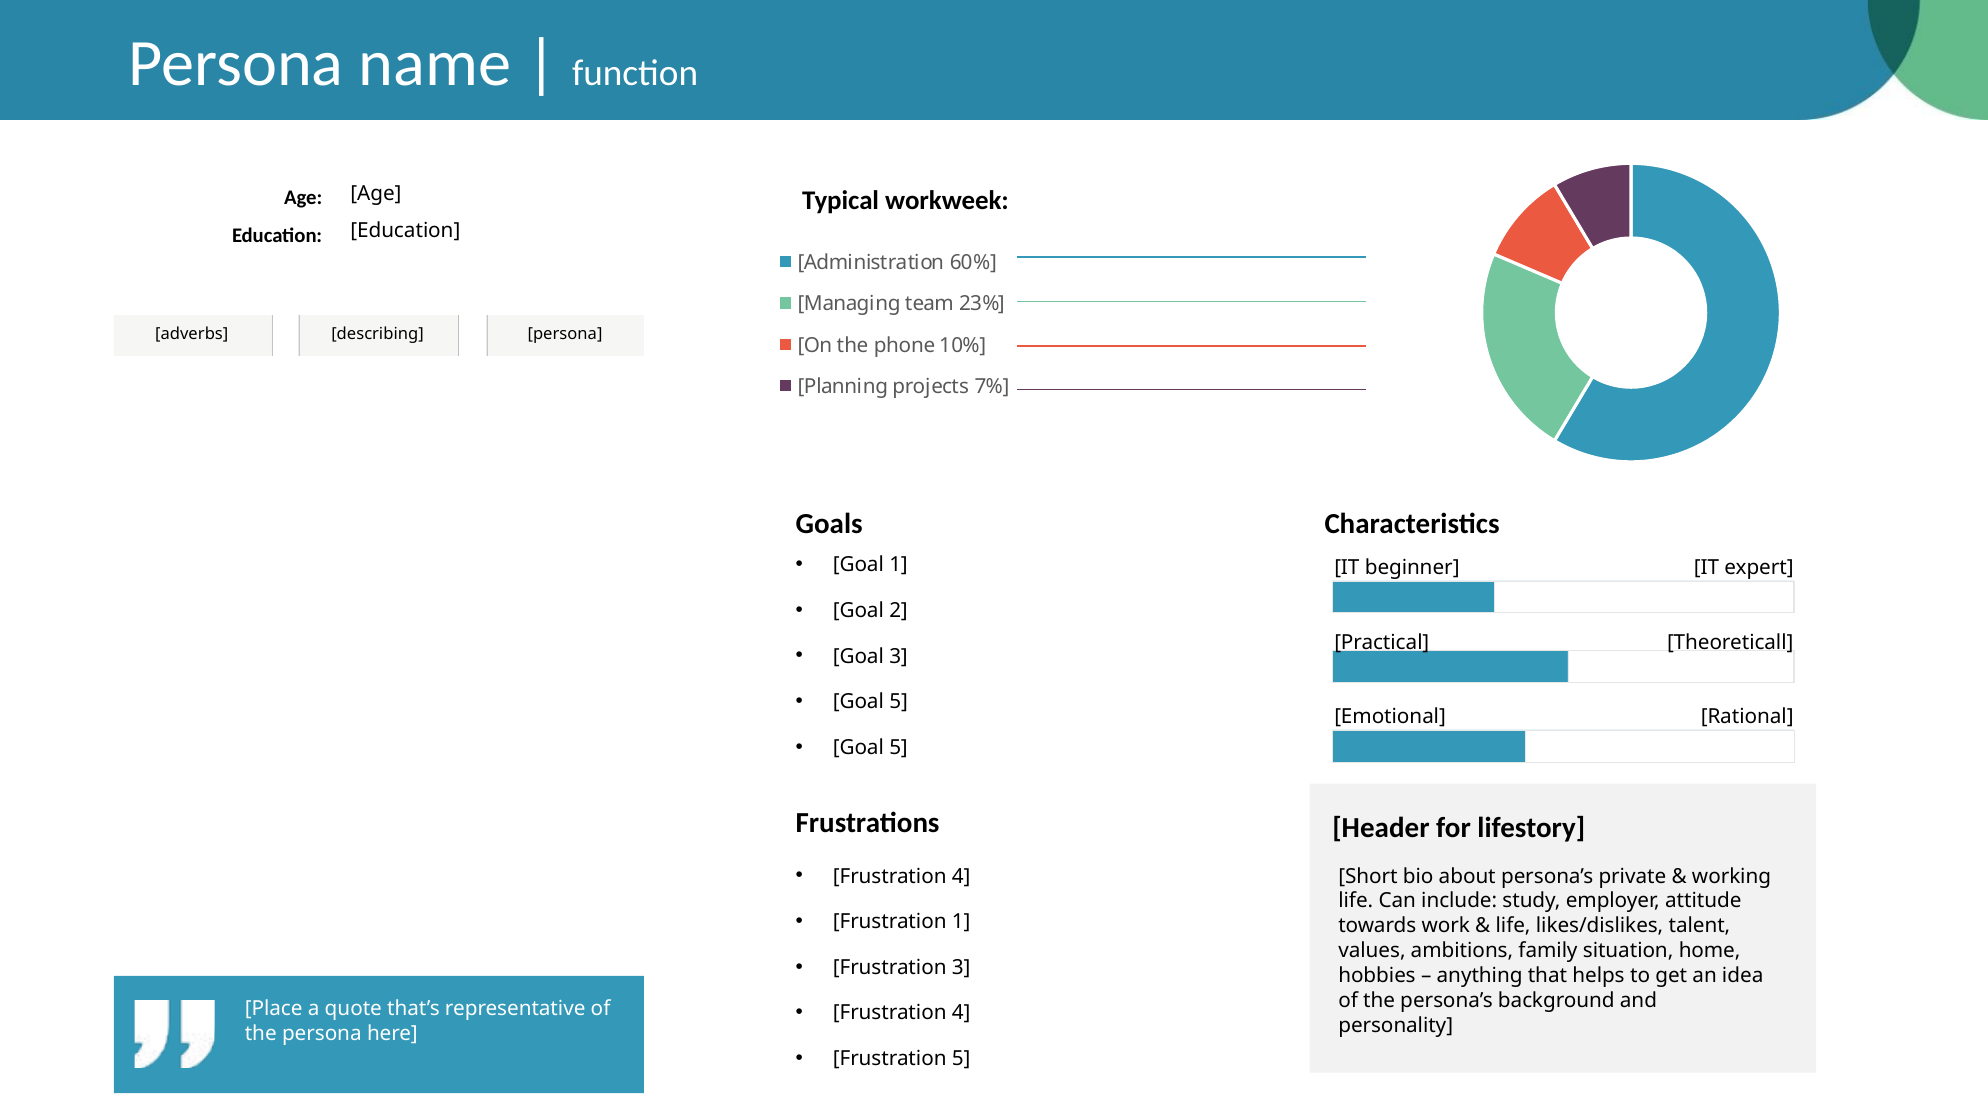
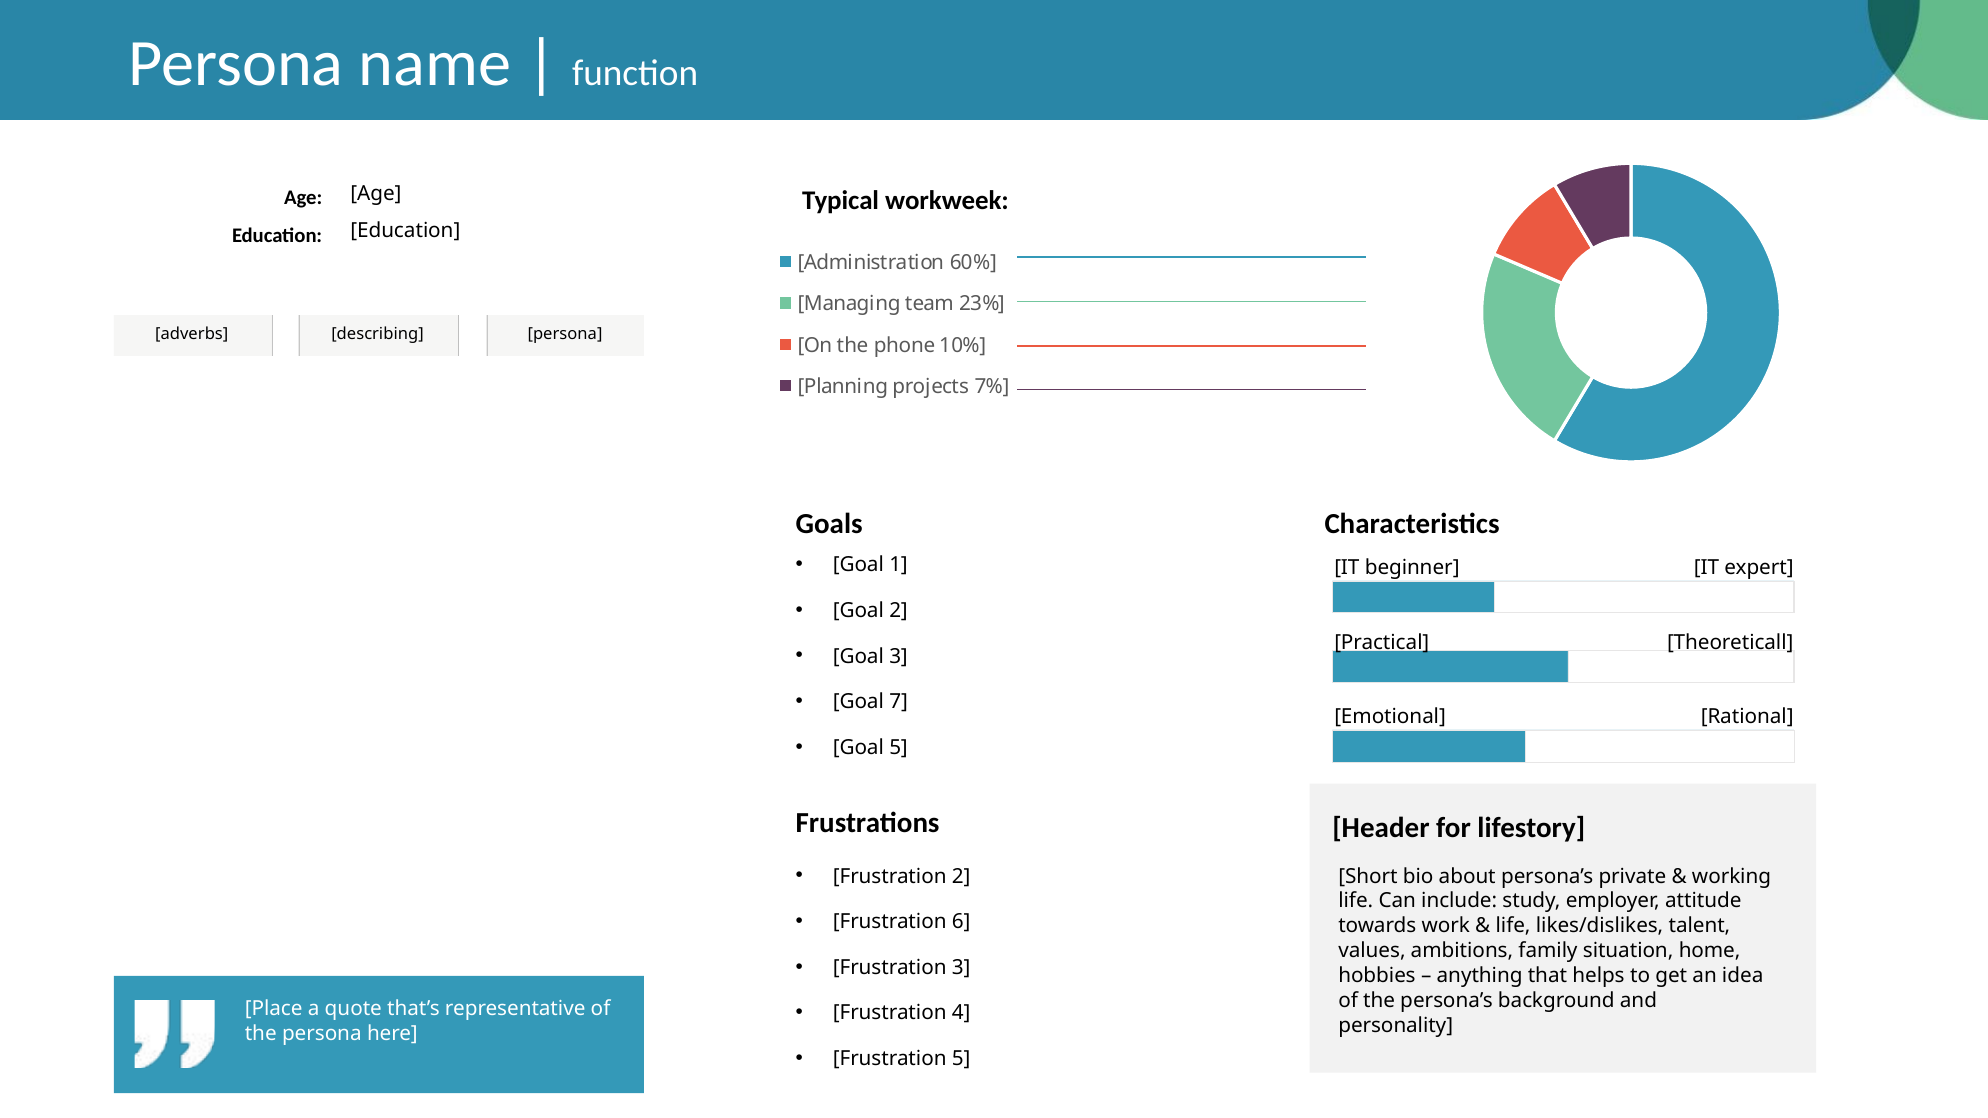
5 at (899, 702): 5 -> 7
4 at (961, 876): 4 -> 2
Frustration 1: 1 -> 6
